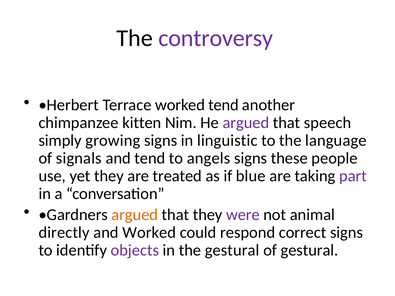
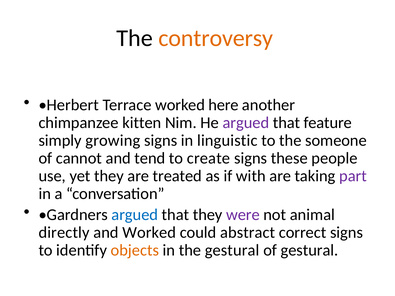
controversy colour: purple -> orange
worked tend: tend -> here
speech: speech -> feature
language: language -> someone
signals: signals -> cannot
angels: angels -> create
blue: blue -> with
argued at (135, 215) colour: orange -> blue
respond: respond -> abstract
objects colour: purple -> orange
